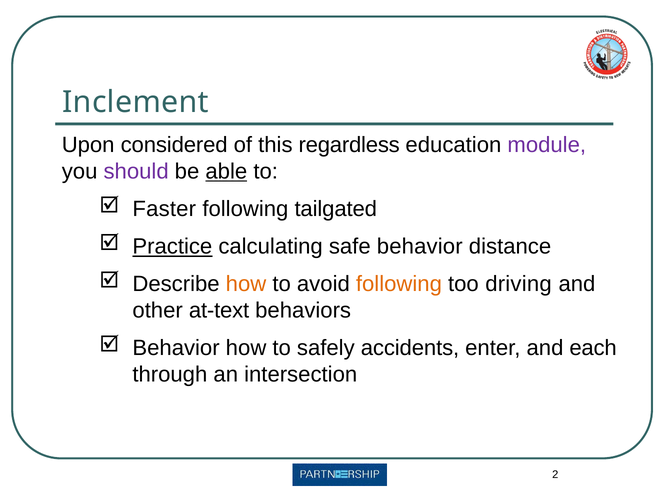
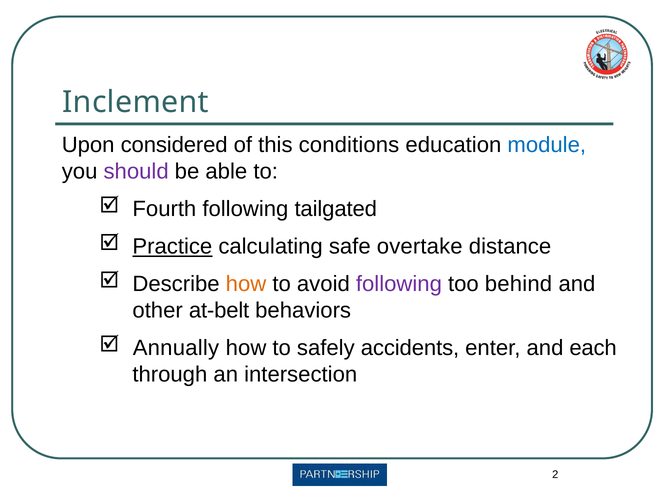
regardless: regardless -> conditions
module colour: purple -> blue
able underline: present -> none
Faster: Faster -> Fourth
safe behavior: behavior -> overtake
following at (399, 284) colour: orange -> purple
driving: driving -> behind
at-text: at-text -> at-belt
Behavior at (176, 348): Behavior -> Annually
